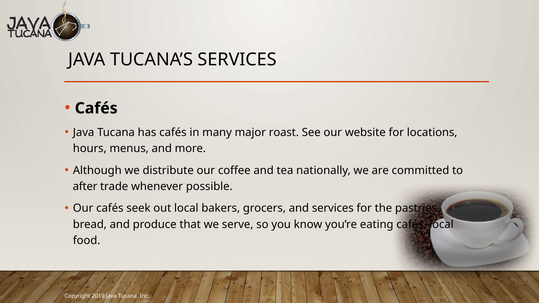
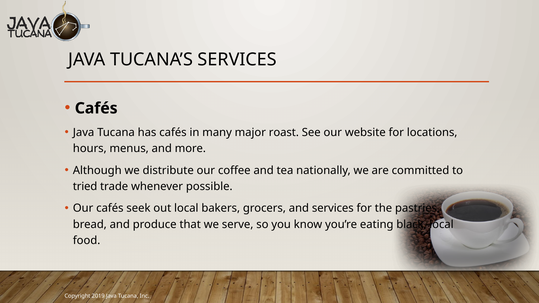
after: after -> tried
eating cafés: cafés -> black
